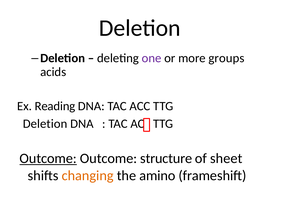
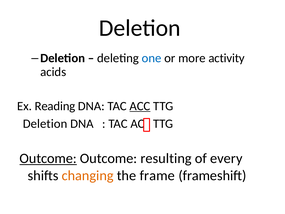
one colour: purple -> blue
groups: groups -> activity
ACC underline: none -> present
structure: structure -> resulting
sheet: sheet -> every
amino: amino -> frame
